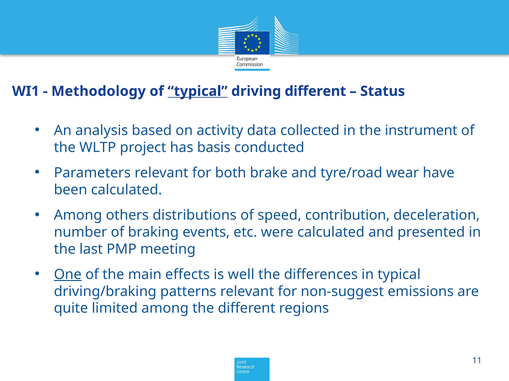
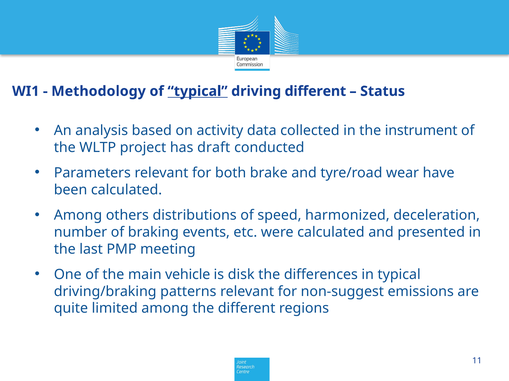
basis: basis -> draft
contribution: contribution -> harmonized
One underline: present -> none
effects: effects -> vehicle
well: well -> disk
